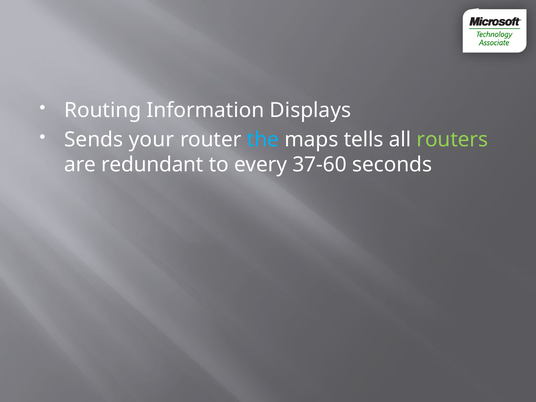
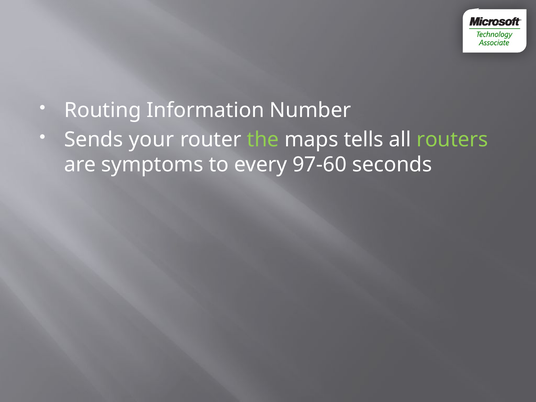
Displays: Displays -> Number
the colour: light blue -> light green
redundant: redundant -> symptoms
37-60: 37-60 -> 97-60
